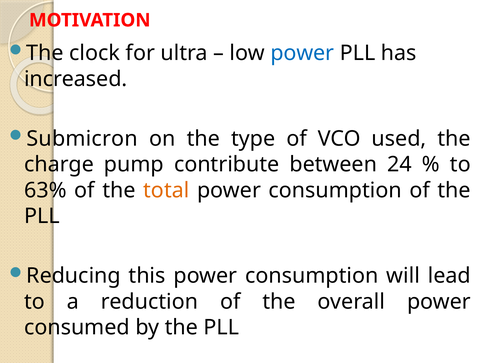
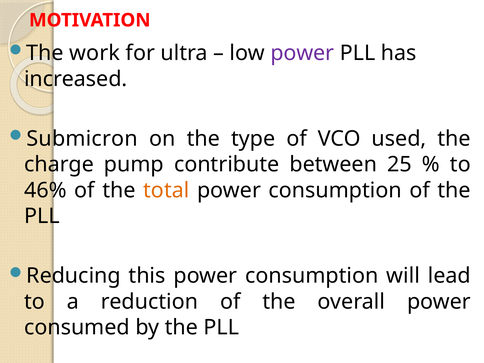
clock: clock -> work
power at (302, 53) colour: blue -> purple
24: 24 -> 25
63%: 63% -> 46%
